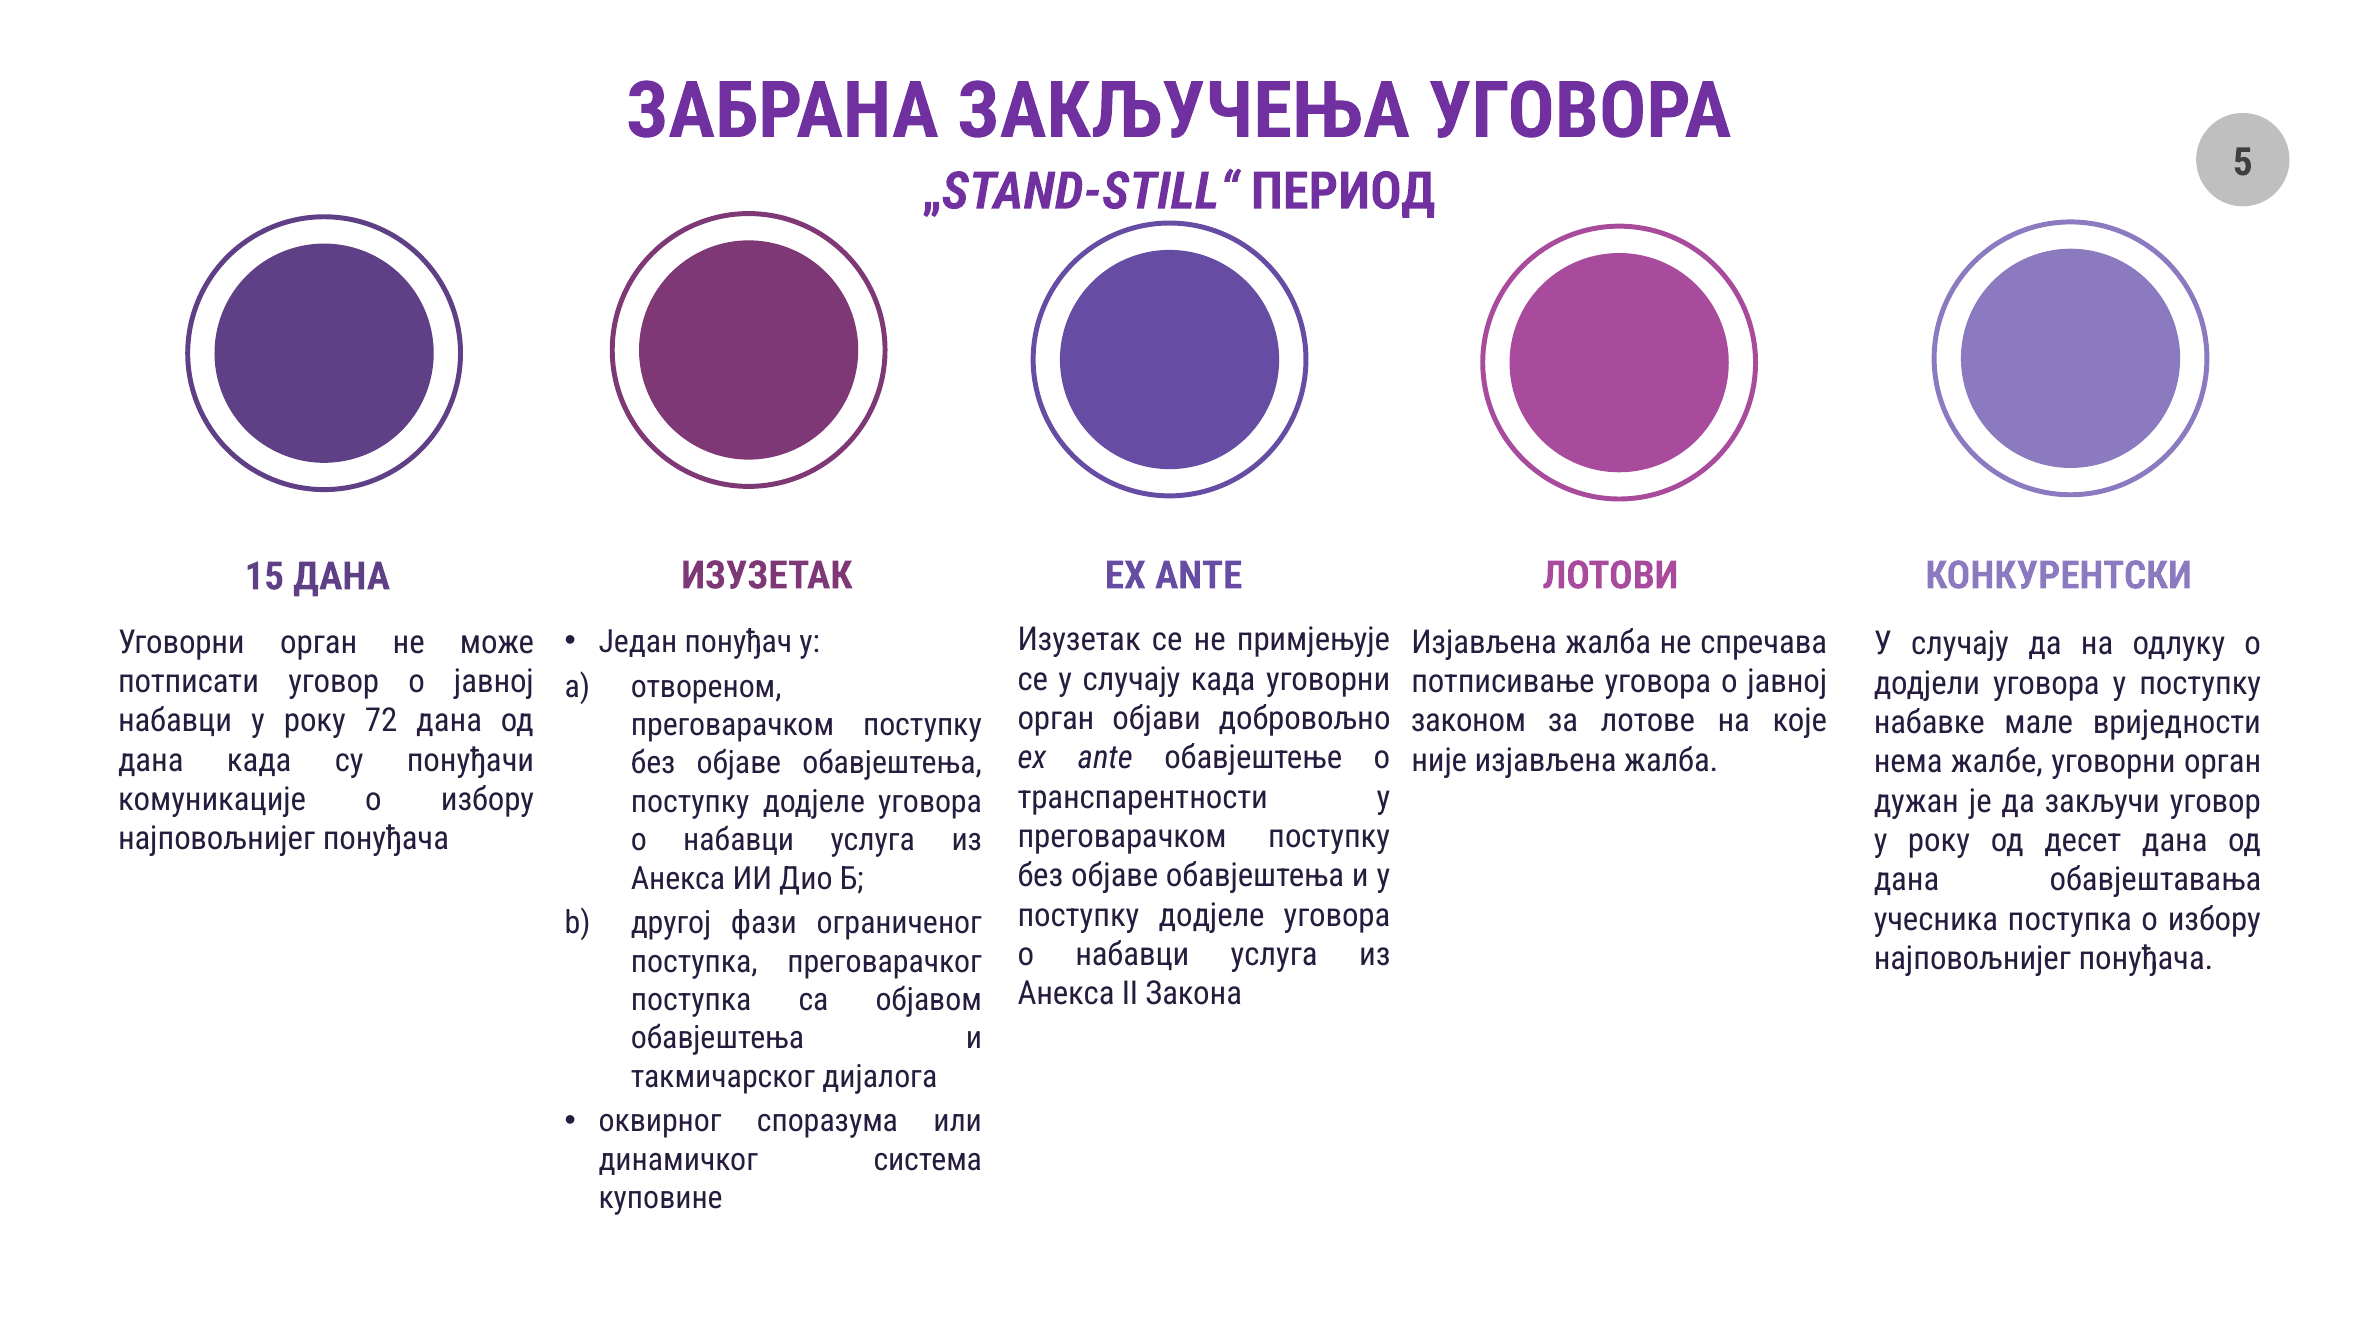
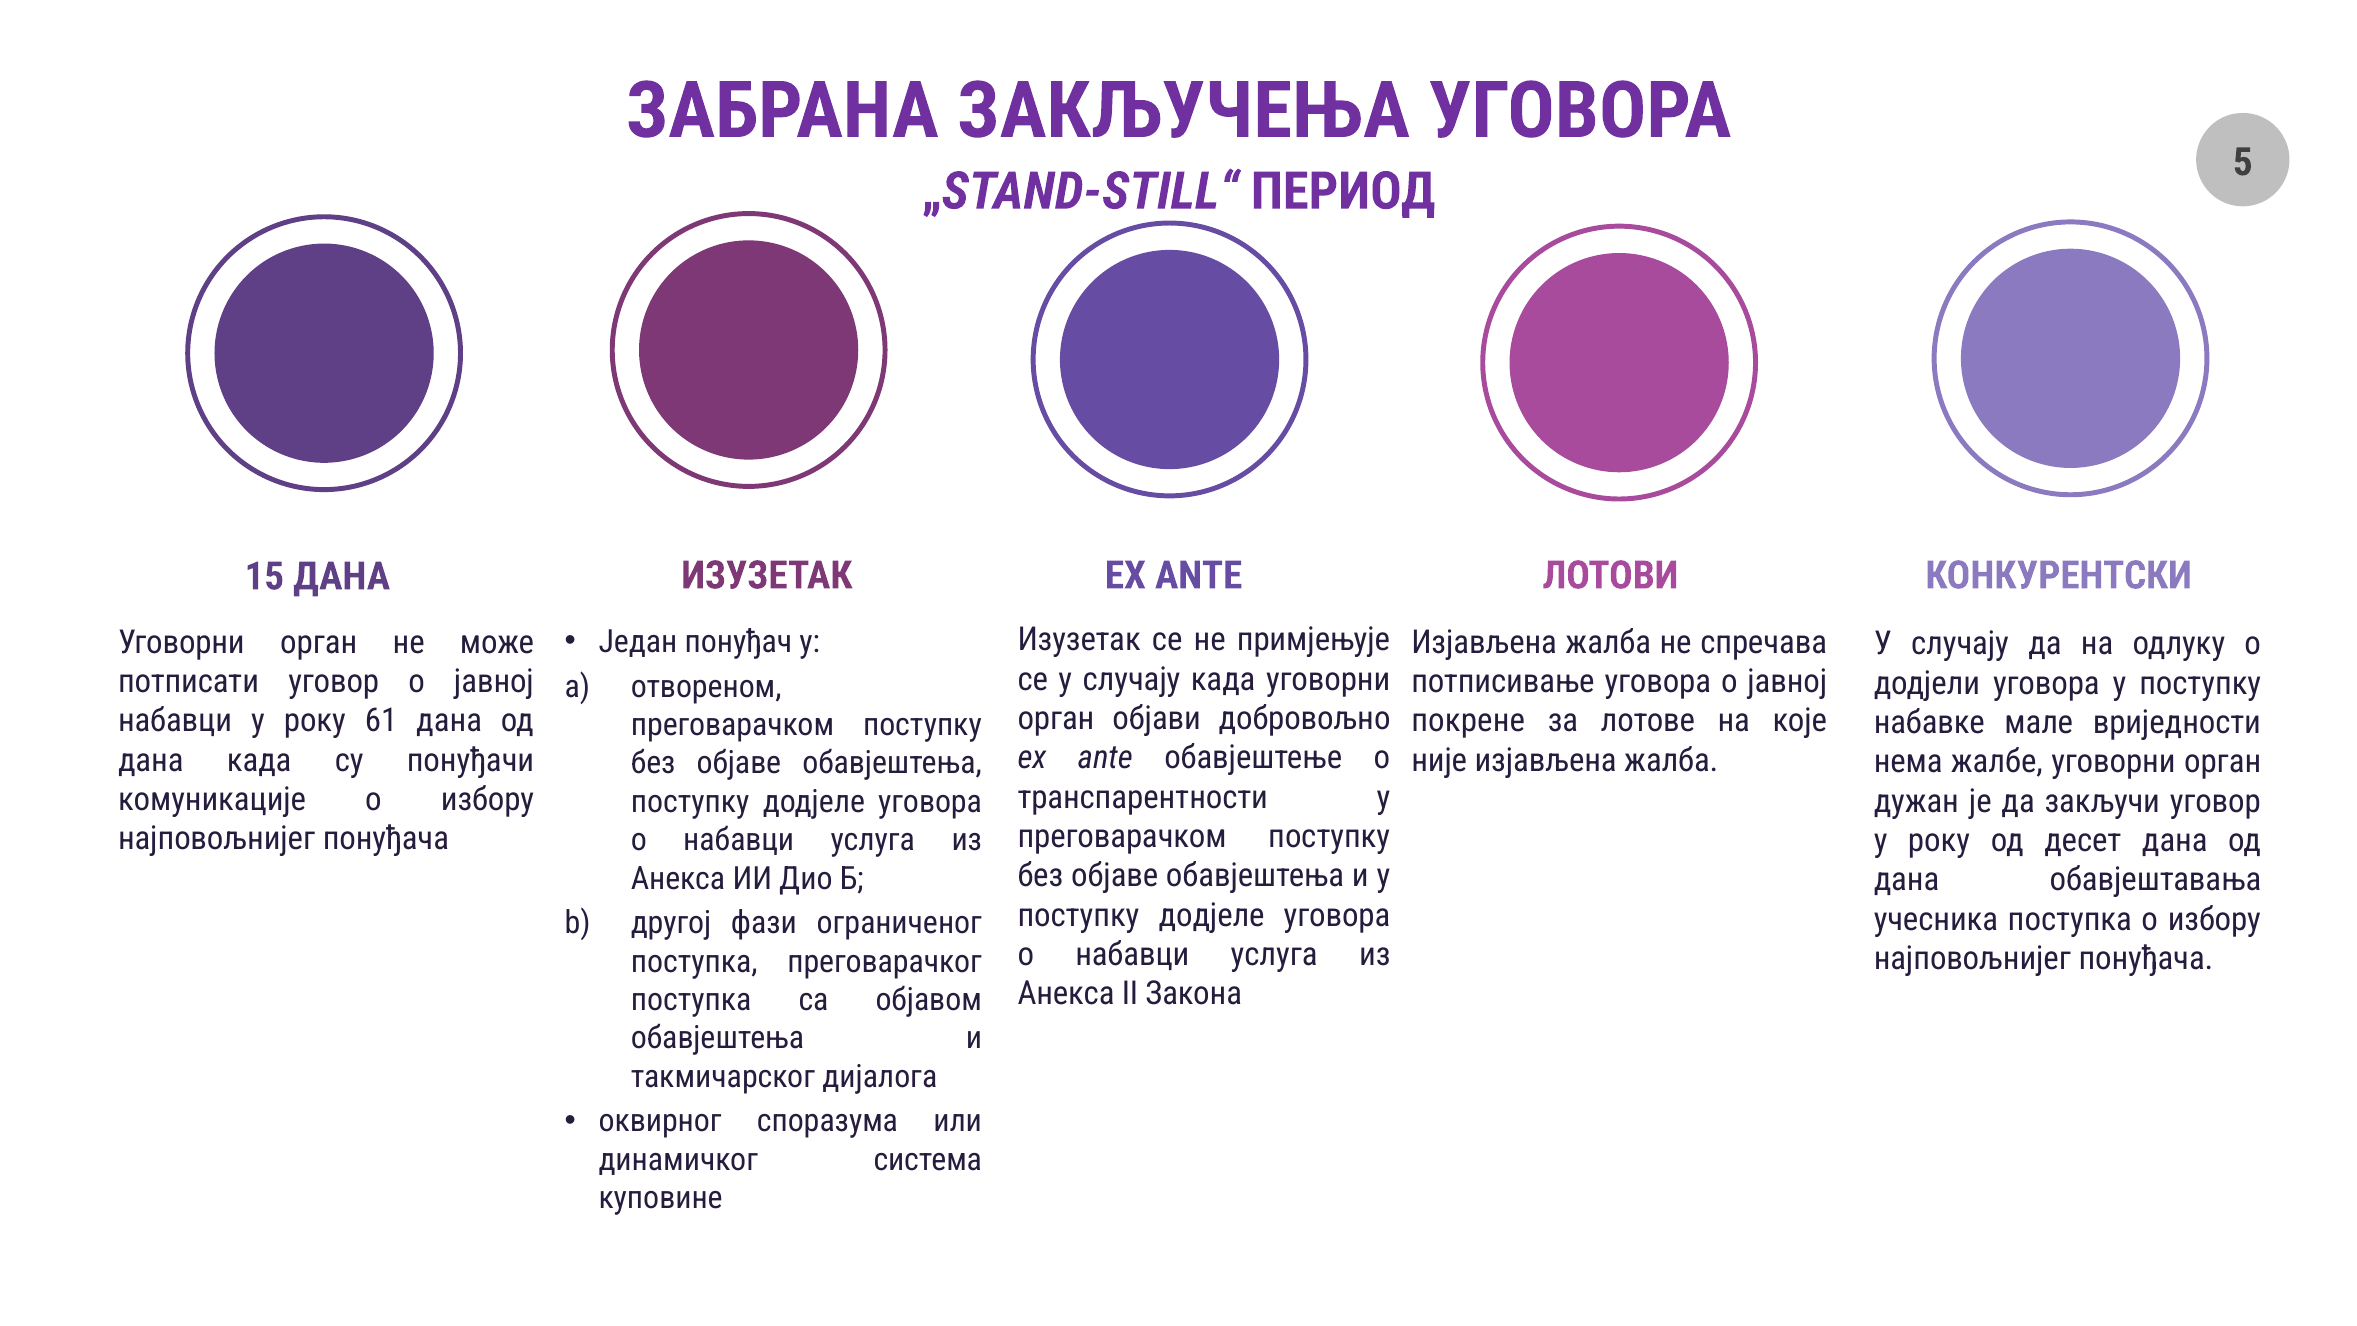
72: 72 -> 61
законом: законом -> покрене
